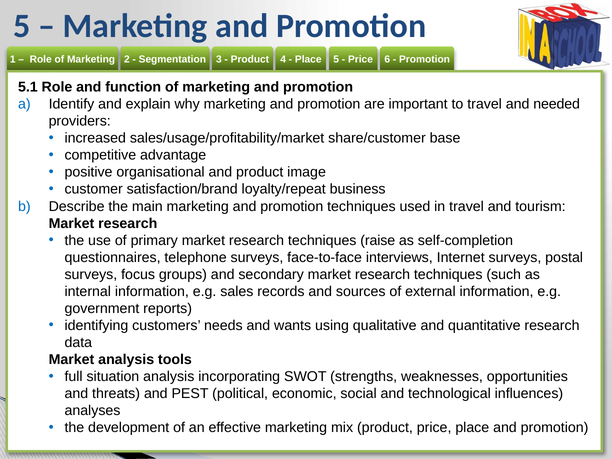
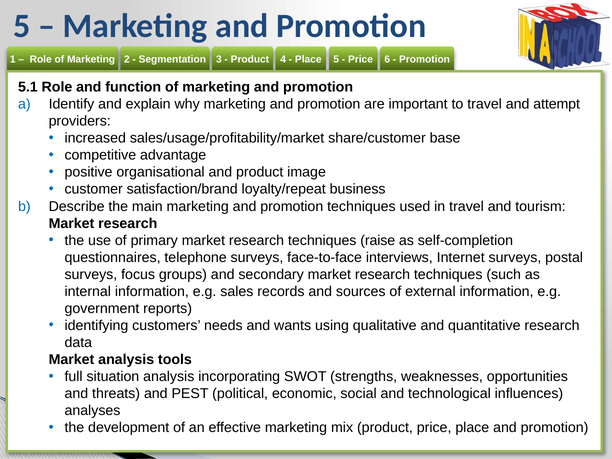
needed: needed -> attempt
